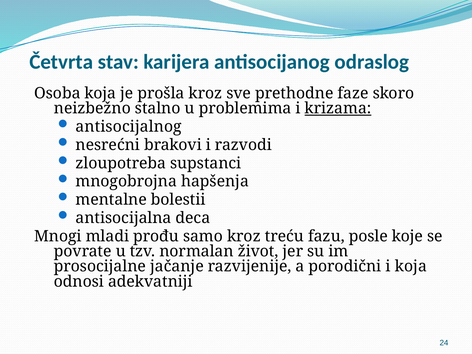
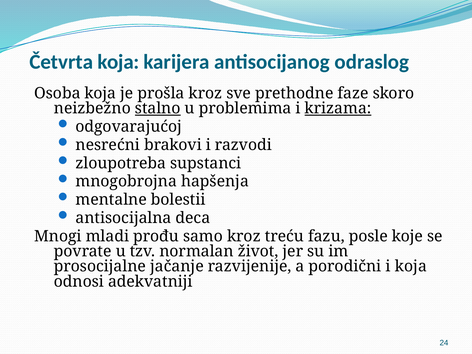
Četvrta stav: stav -> koja
stalno underline: none -> present
antisocijalnog: antisocijalnog -> odgovarajućoj
